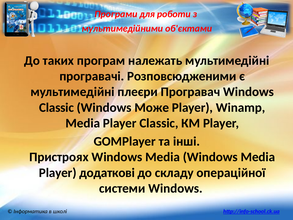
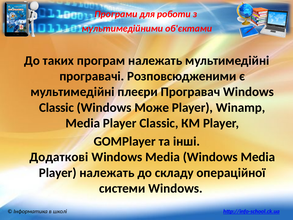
Пристроях: Пристроях -> Додаткові
Player додаткові: додаткові -> належать
